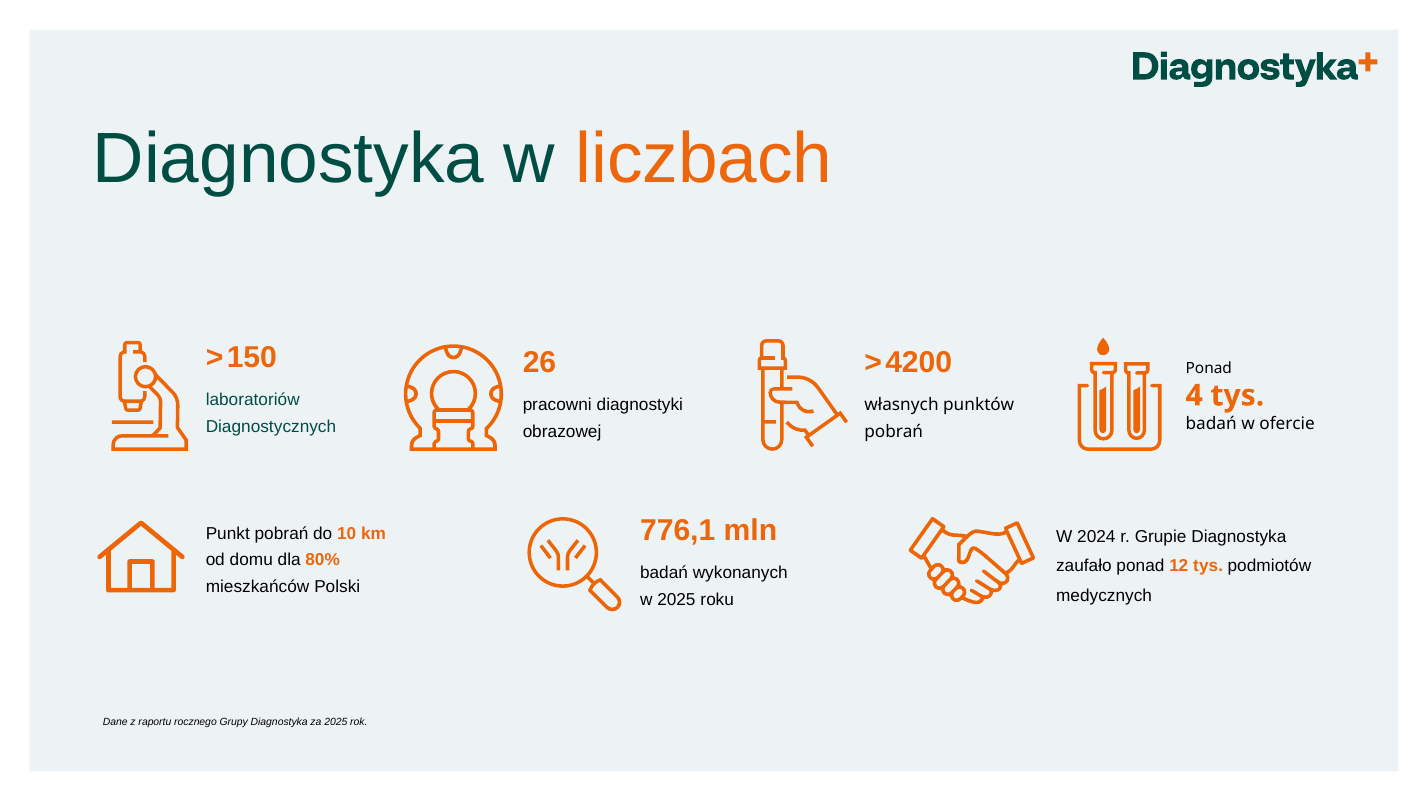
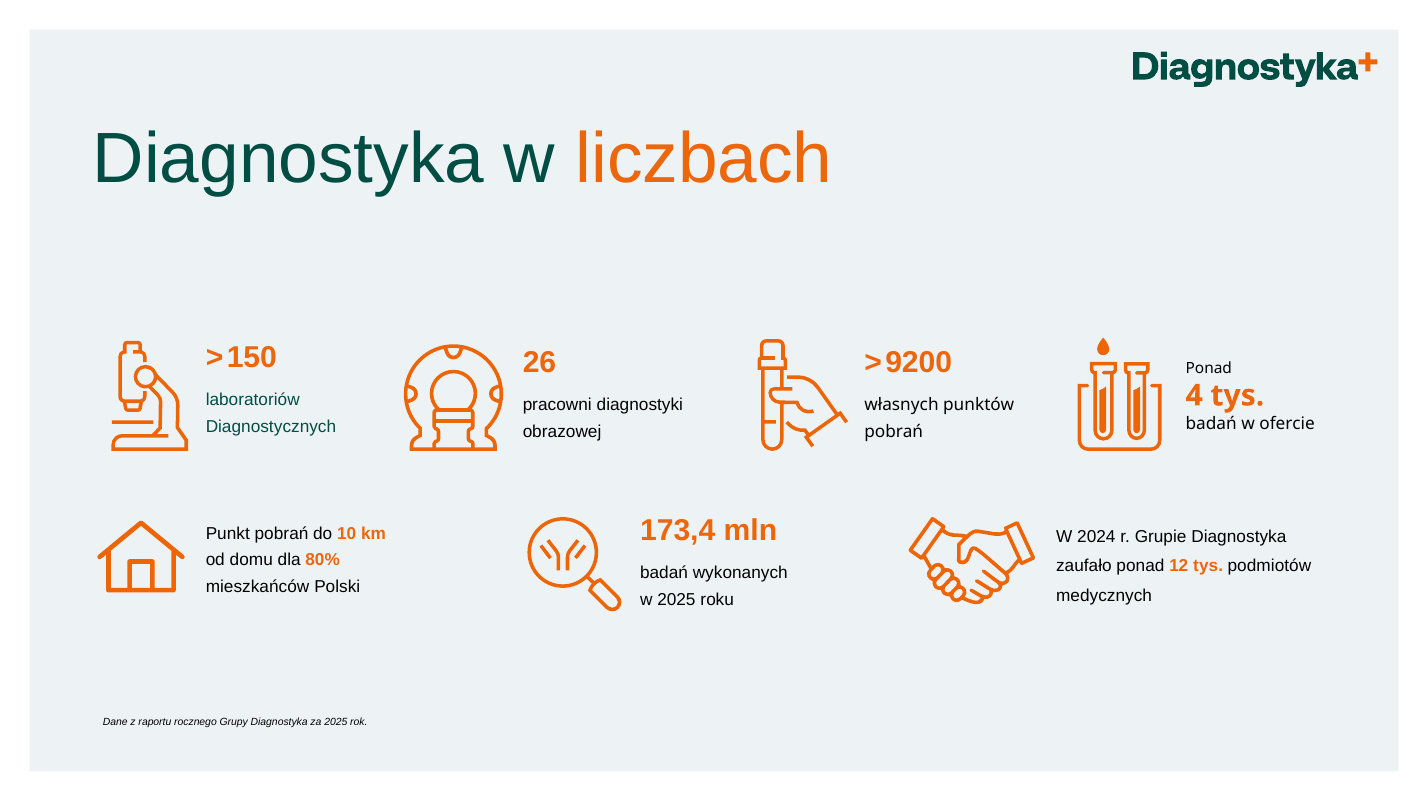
4200: 4200 -> 9200
776,1: 776,1 -> 173,4
